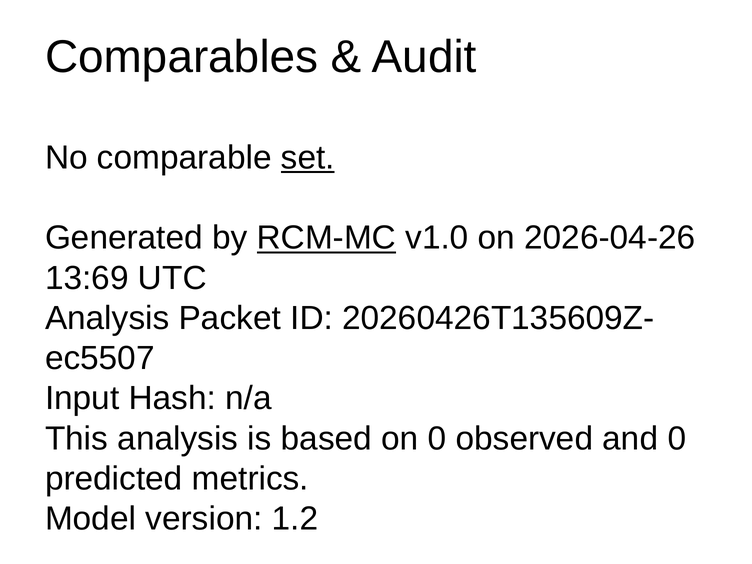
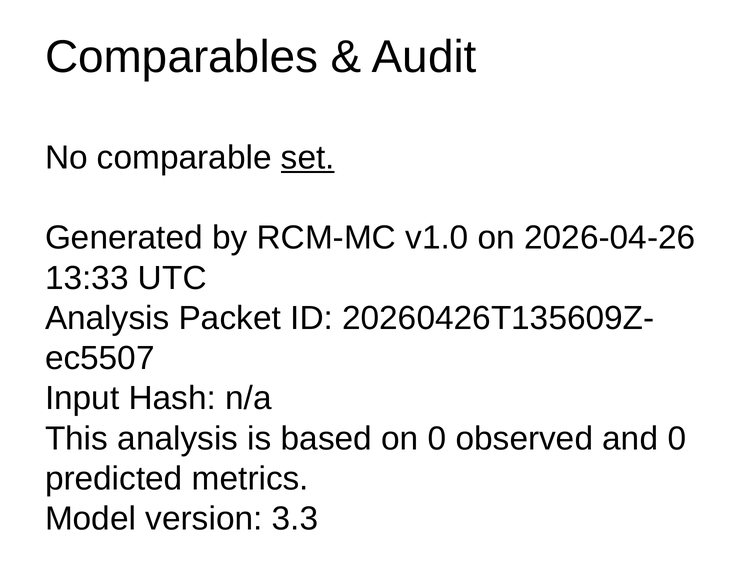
RCM-MC underline: present -> none
13:69: 13:69 -> 13:33
1.2: 1.2 -> 3.3
